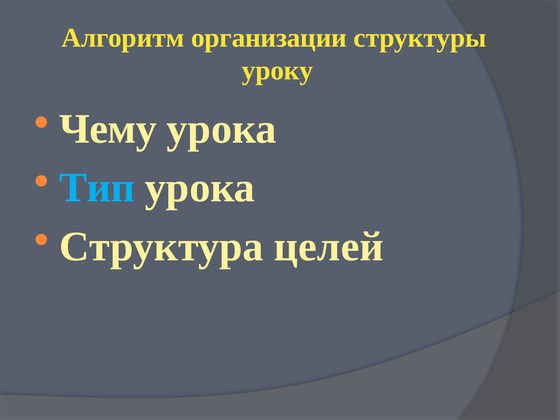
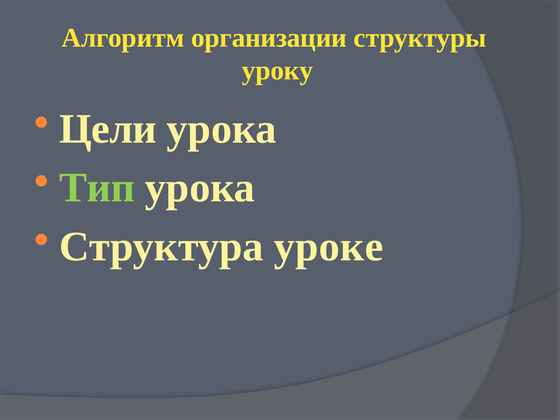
Чему: Чему -> Цели
Тип colour: light blue -> light green
целей: целей -> уроке
